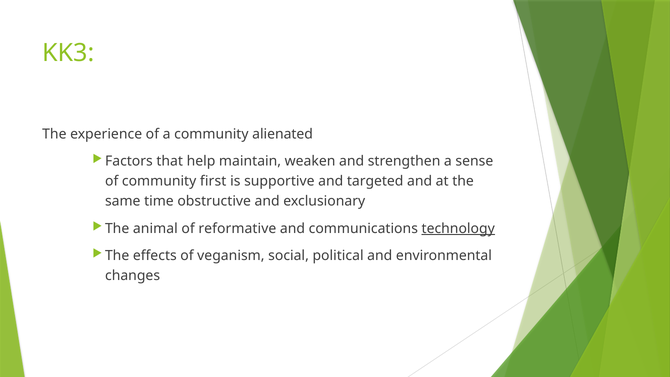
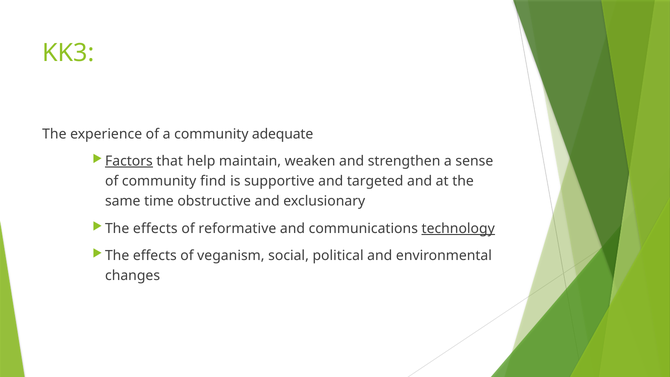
alienated: alienated -> adequate
Factors underline: none -> present
first: first -> find
animal at (155, 228): animal -> effects
